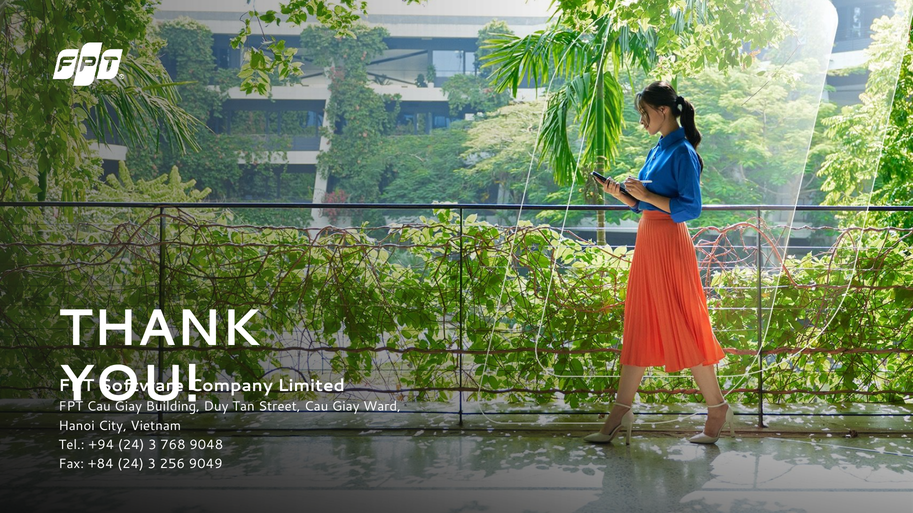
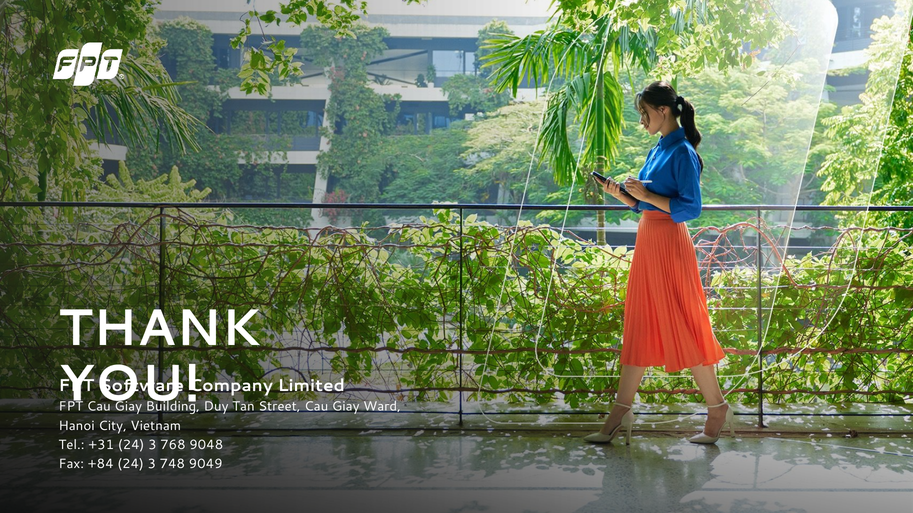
+94: +94 -> +31
256: 256 -> 748
